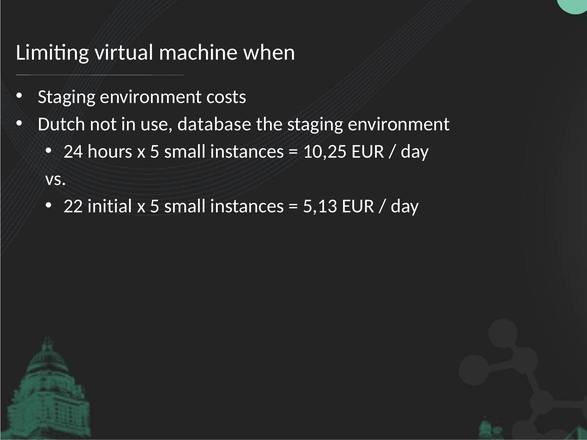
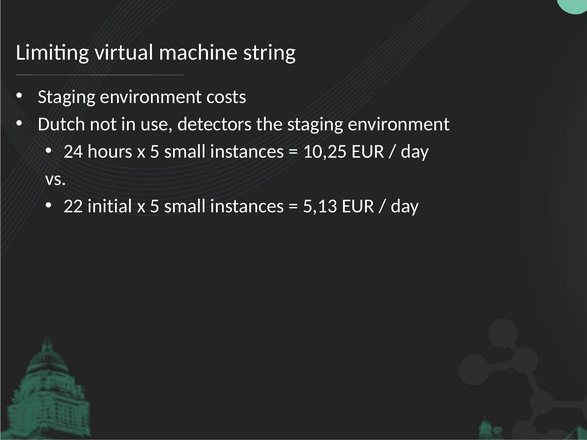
when: when -> string
database: database -> detectors
